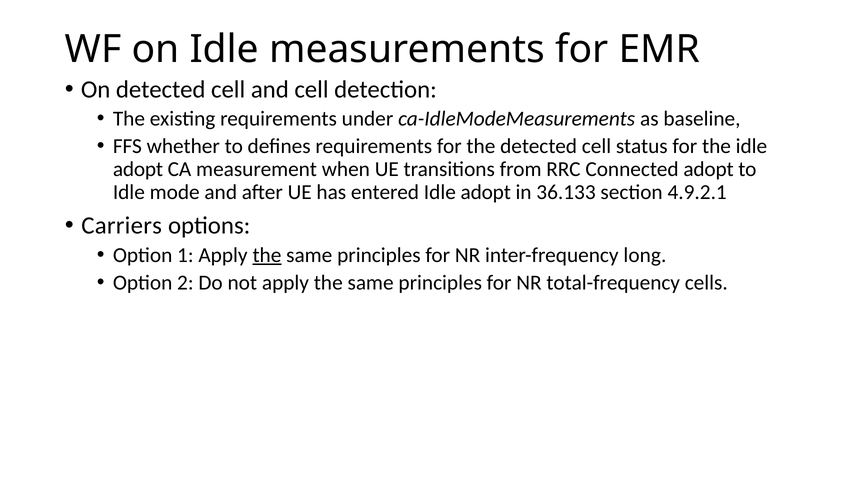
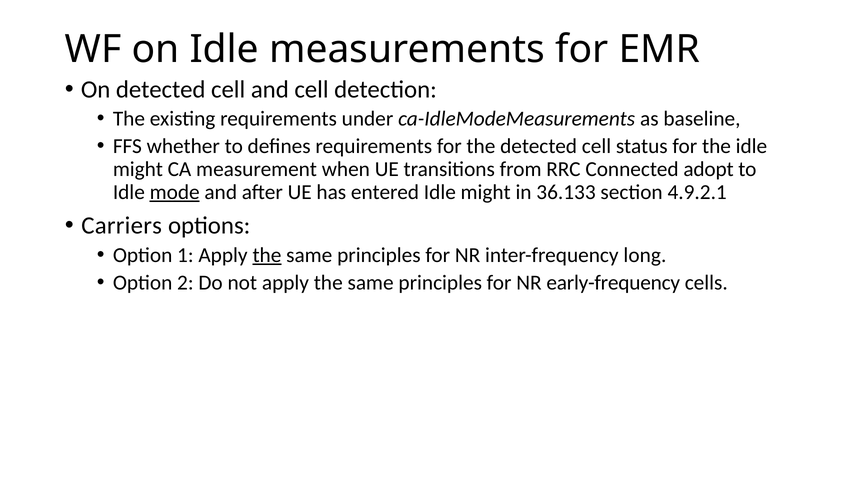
adopt at (138, 169): adopt -> might
mode underline: none -> present
entered Idle adopt: adopt -> might
total-frequency: total-frequency -> early-frequency
